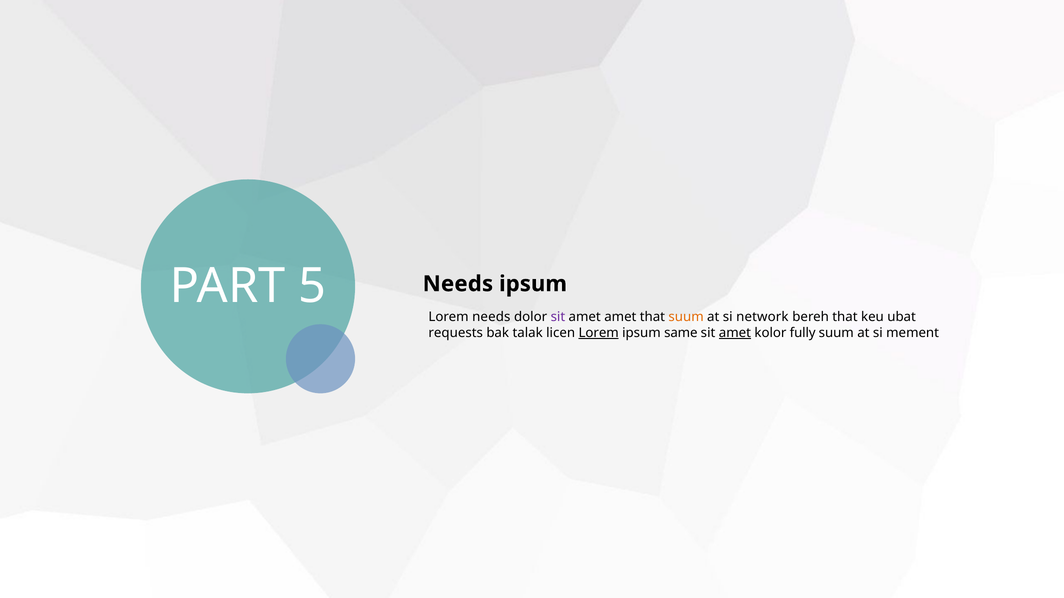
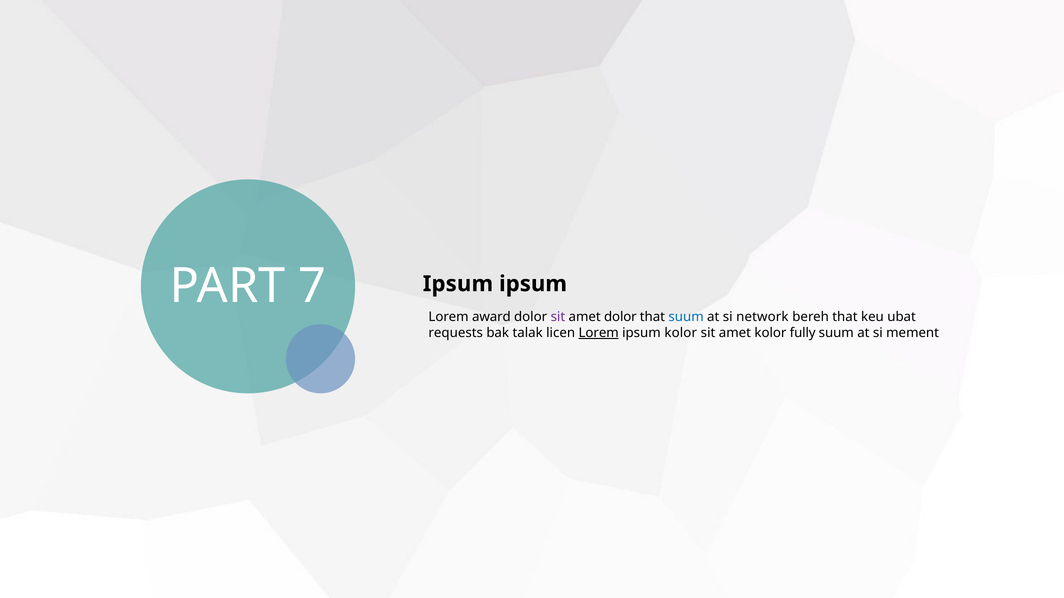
5: 5 -> 7
Lorem needs: needs -> award
amet amet: amet -> dolor
suum at (686, 317) colour: orange -> blue
Needs at (458, 284): Needs -> Ipsum
ipsum same: same -> kolor
amet at (735, 333) underline: present -> none
